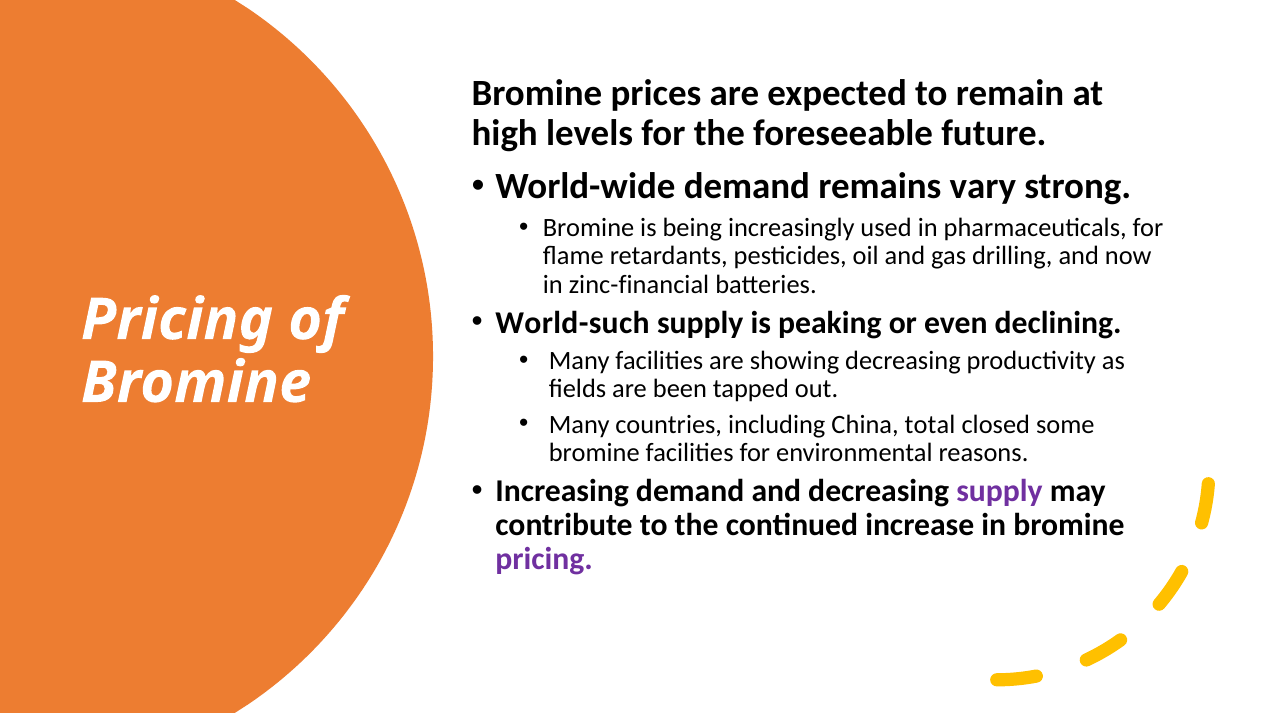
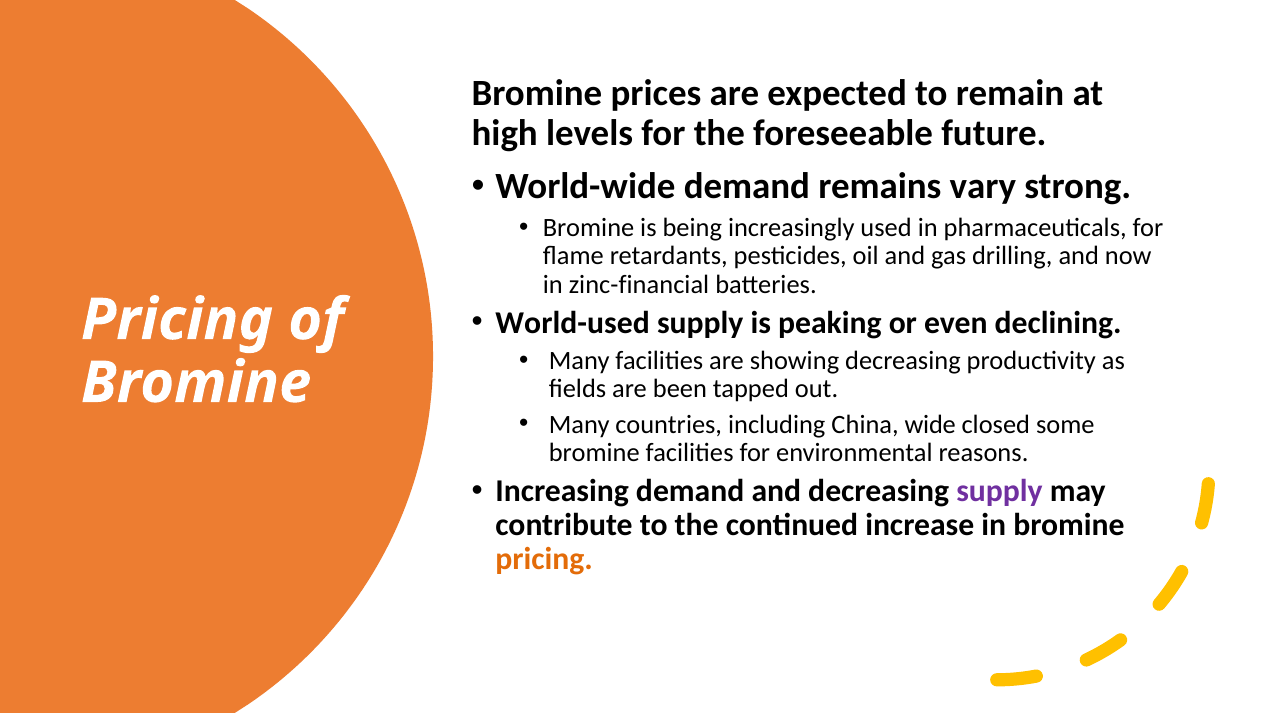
World-such: World-such -> World-used
total: total -> wide
pricing at (544, 559) colour: purple -> orange
